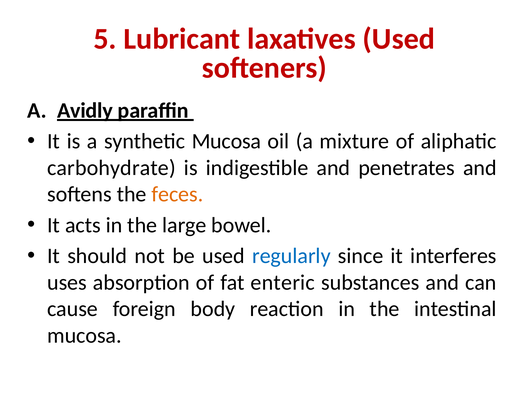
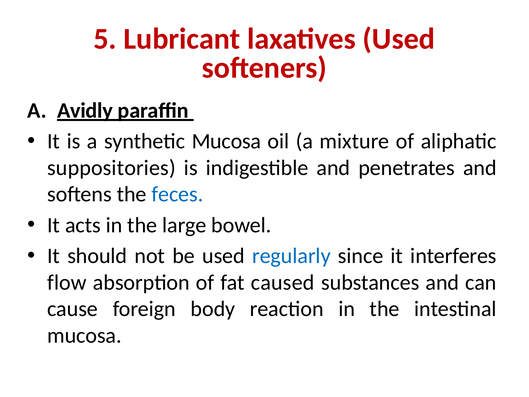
carbohydrate: carbohydrate -> suppositories
feces colour: orange -> blue
uses: uses -> flow
enteric: enteric -> caused
